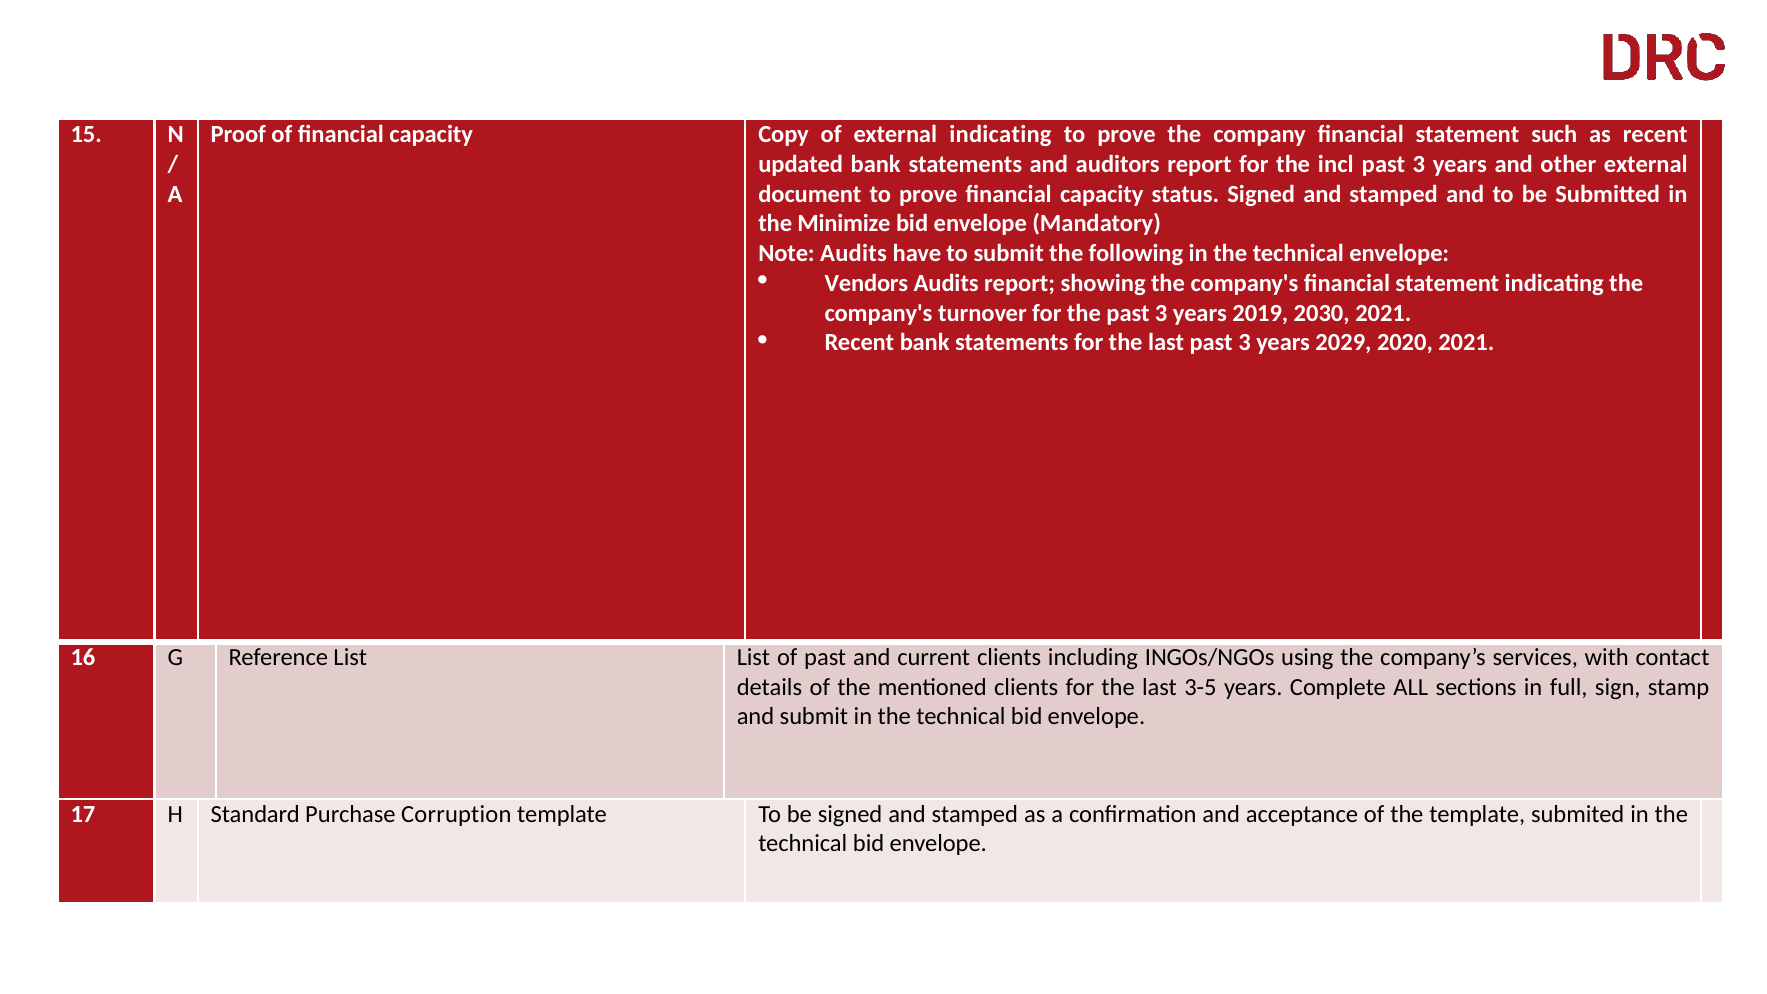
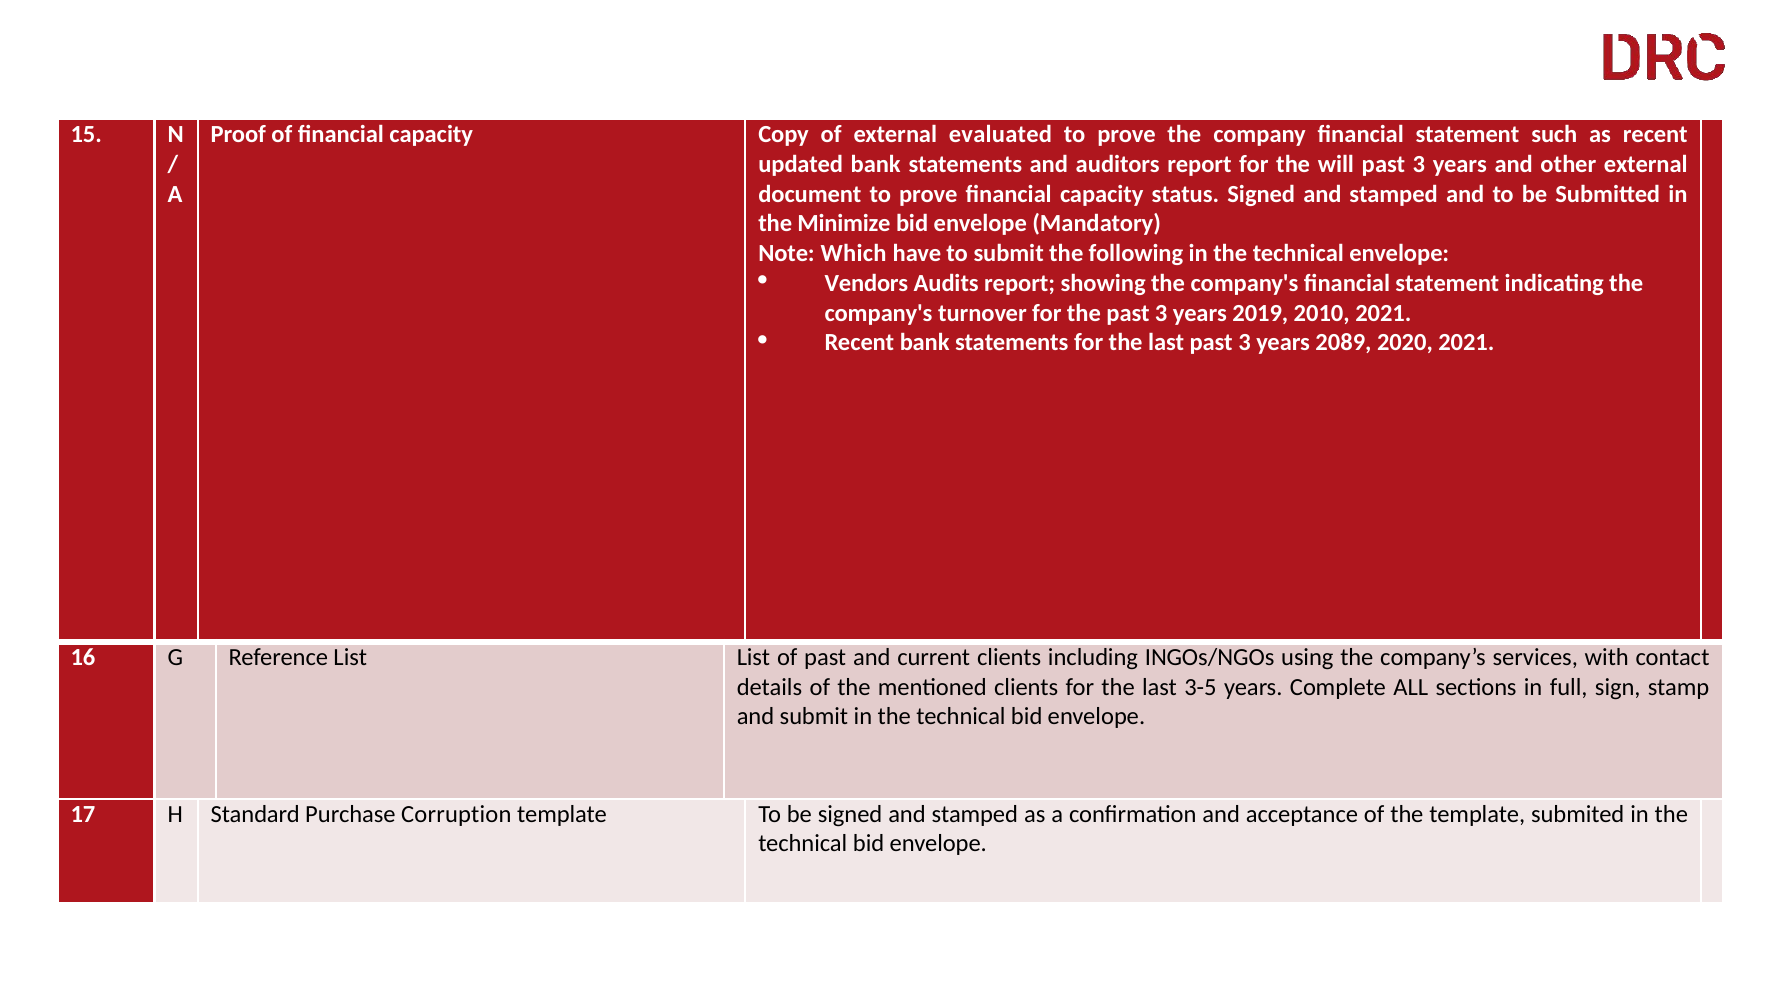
external indicating: indicating -> evaluated
incl: incl -> will
Note Audits: Audits -> Which
2030: 2030 -> 2010
2029: 2029 -> 2089
